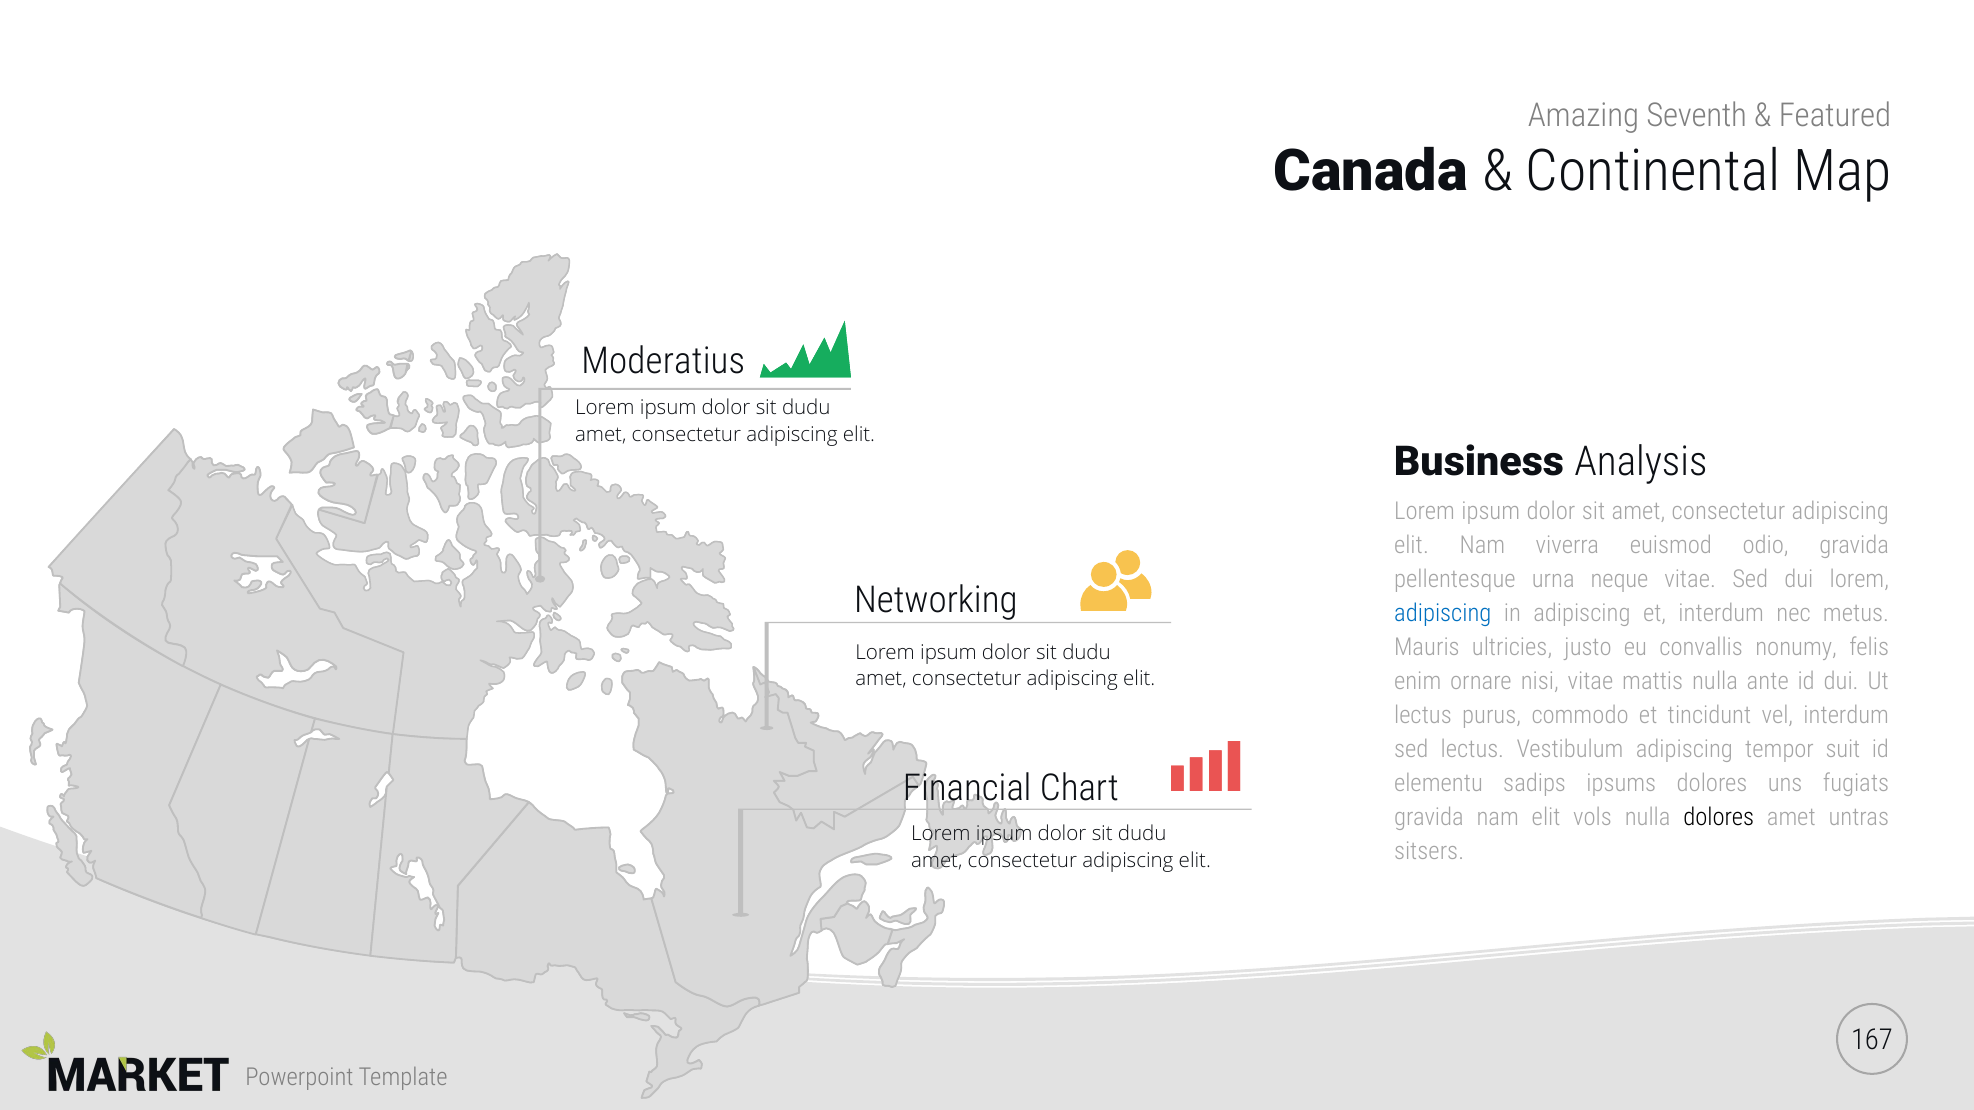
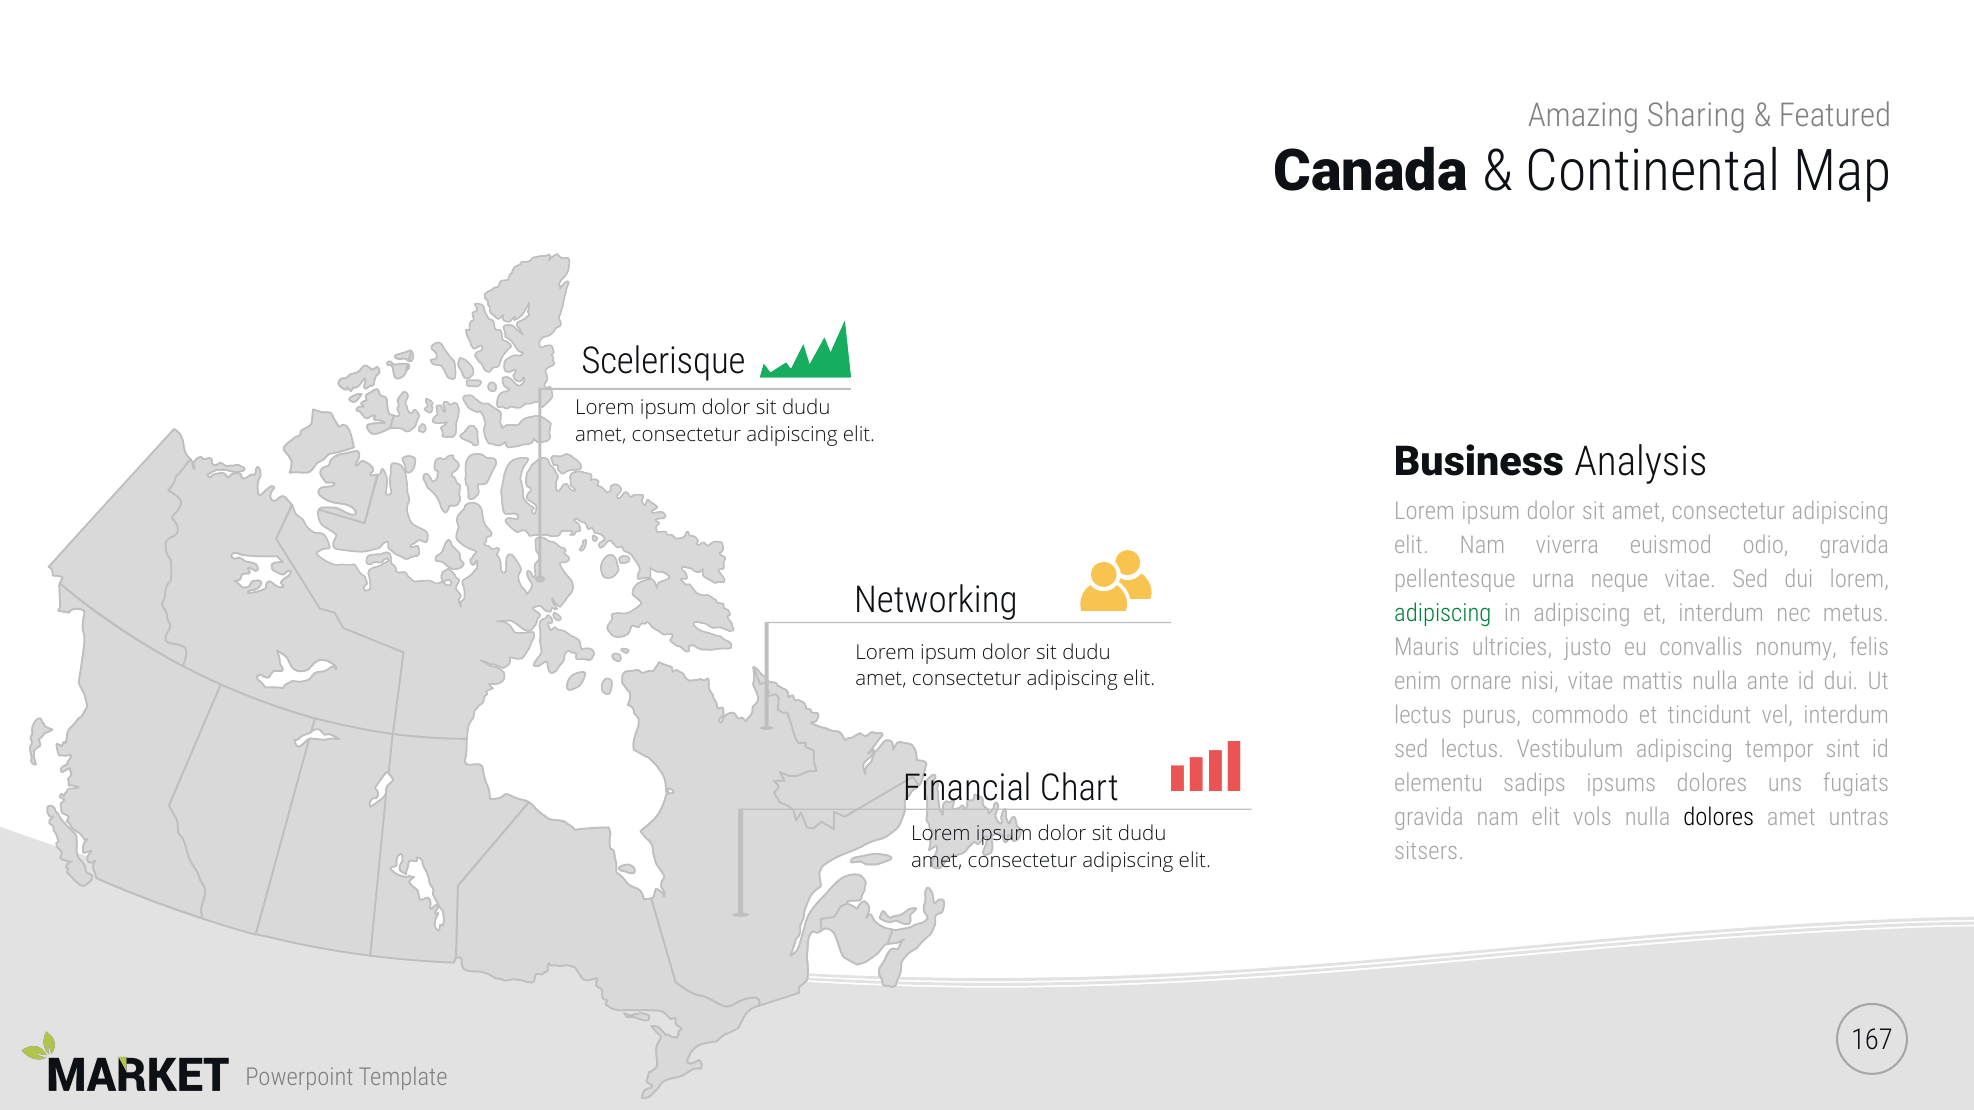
Seventh: Seventh -> Sharing
Moderatius: Moderatius -> Scelerisque
adipiscing at (1443, 614) colour: blue -> green
suit: suit -> sint
